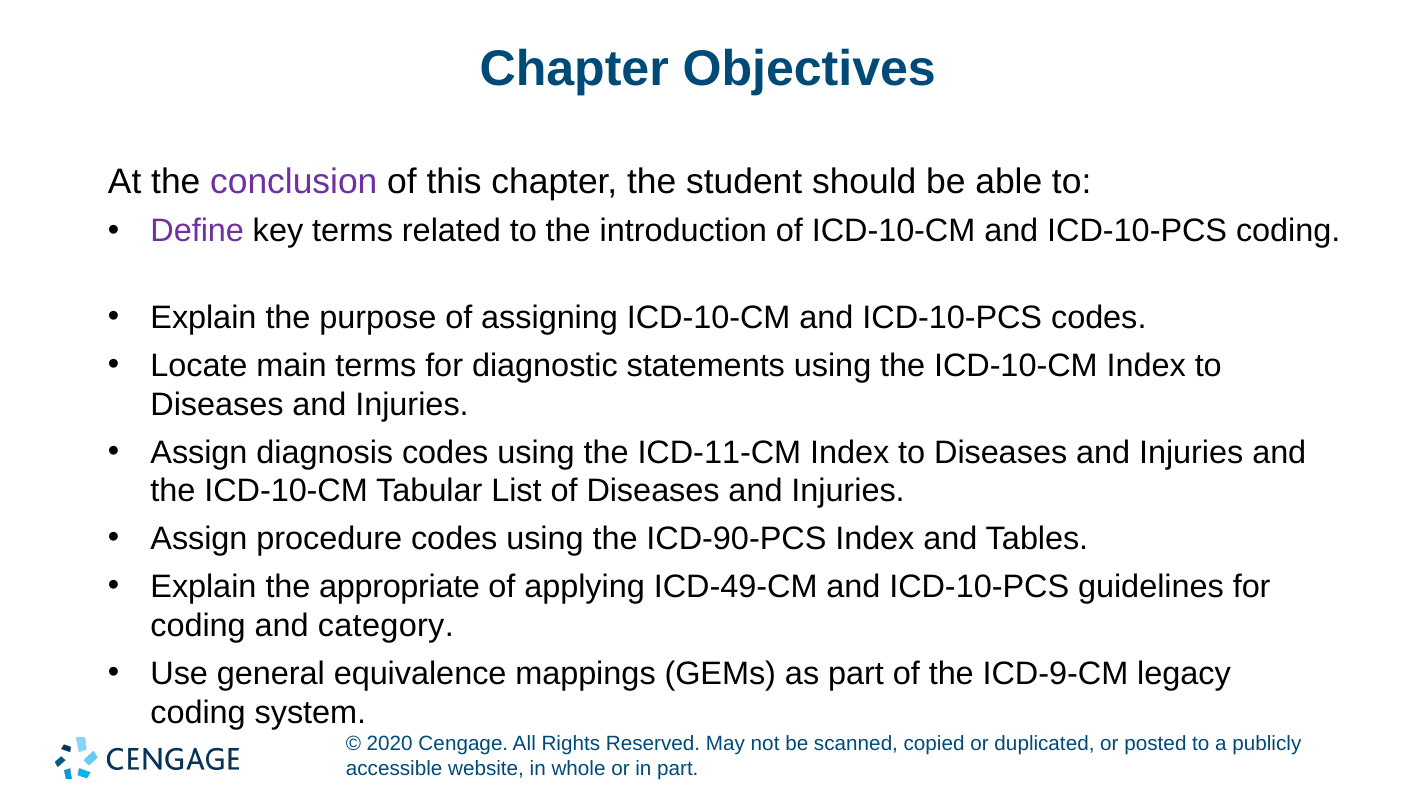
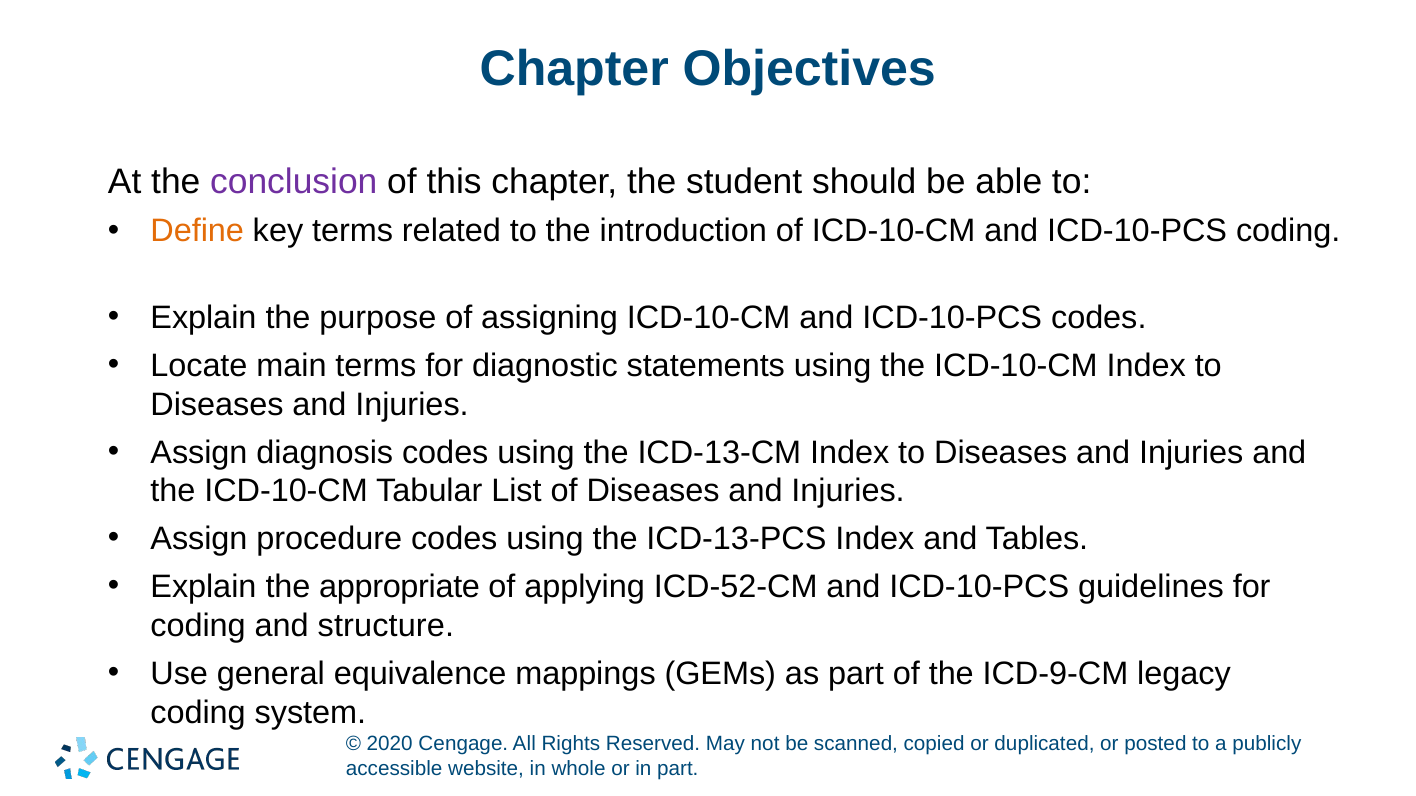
Define colour: purple -> orange
ICD-11-CM: ICD-11-CM -> ICD-13-CM
ICD-90-PCS: ICD-90-PCS -> ICD-13-PCS
ICD-49-CM: ICD-49-CM -> ICD-52-CM
category: category -> structure
